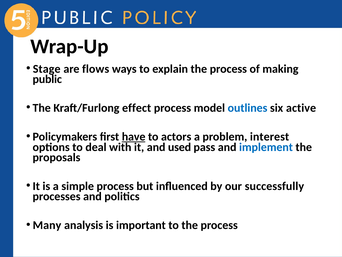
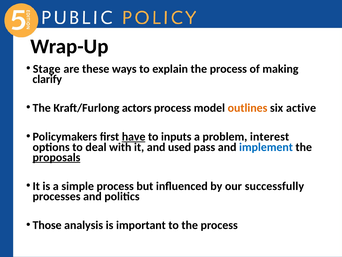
flows: flows -> these
public: public -> clarify
effect: effect -> actors
outlines colour: blue -> orange
actors: actors -> inputs
proposals underline: none -> present
Many: Many -> Those
